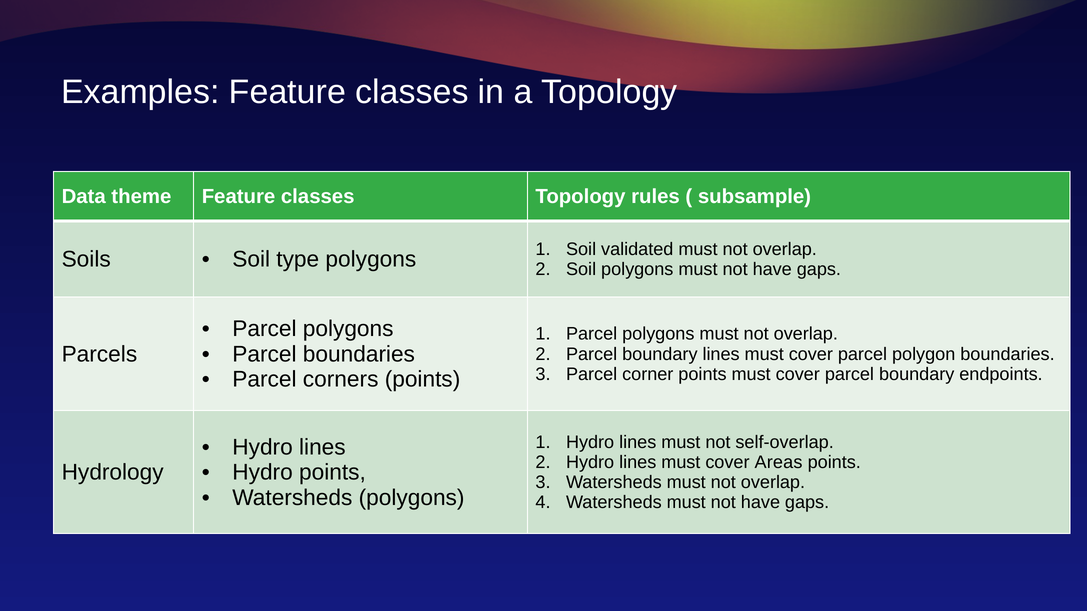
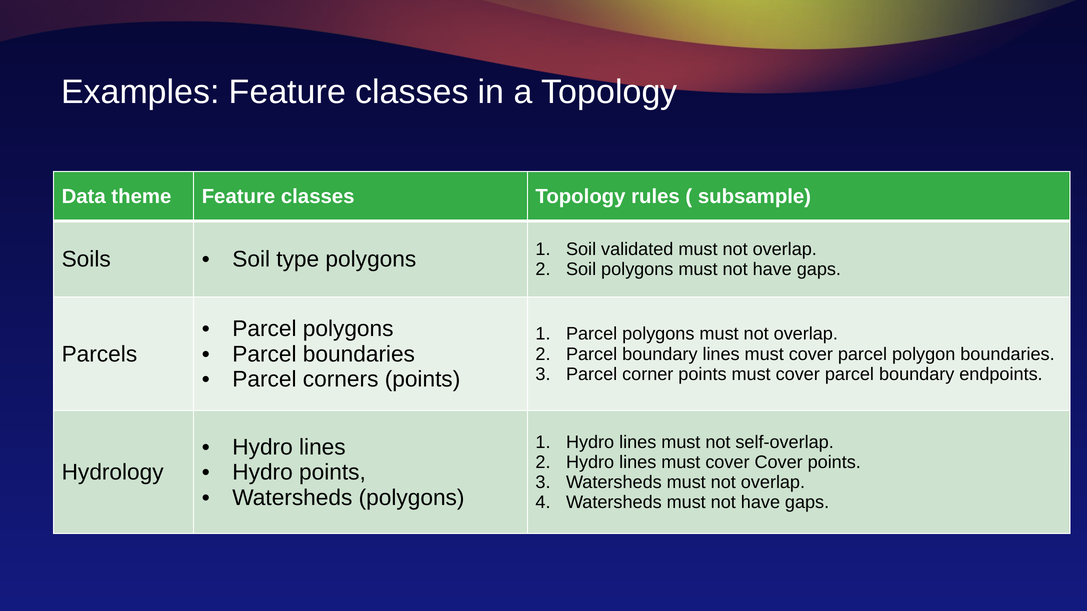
cover Areas: Areas -> Cover
